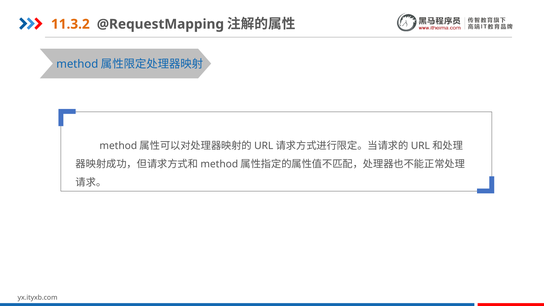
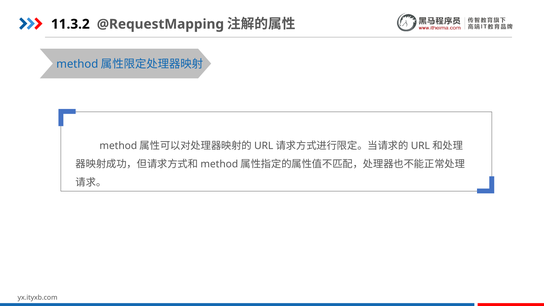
11.3.2 colour: orange -> black
